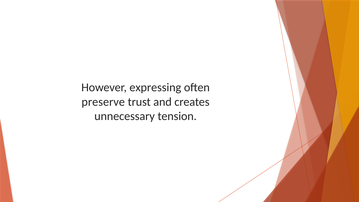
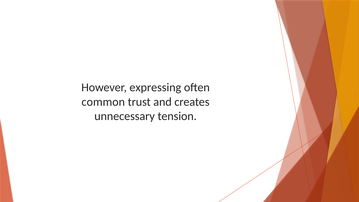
preserve: preserve -> common
